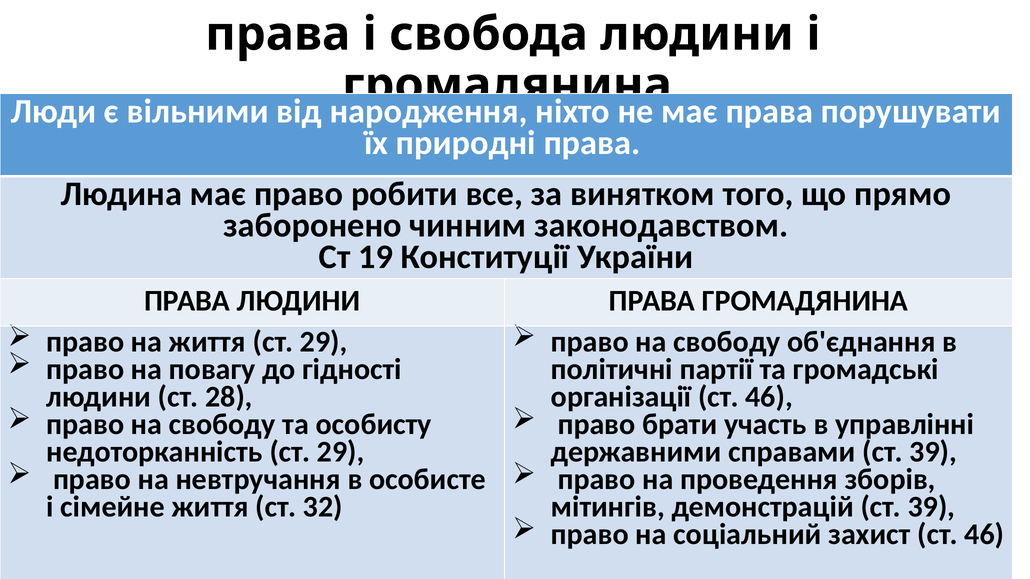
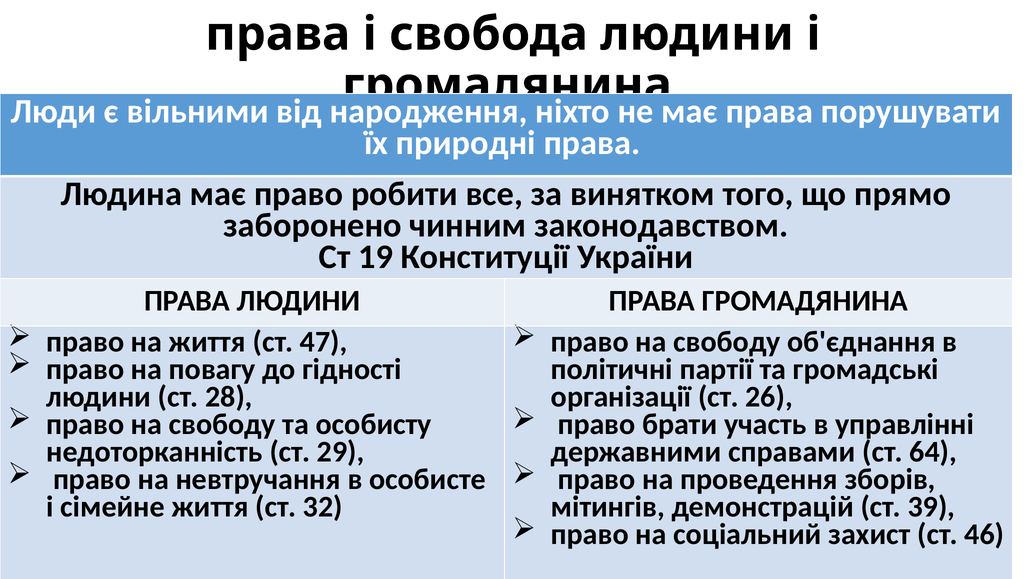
життя ст 29: 29 -> 47
організації ст 46: 46 -> 26
справами ст 39: 39 -> 64
